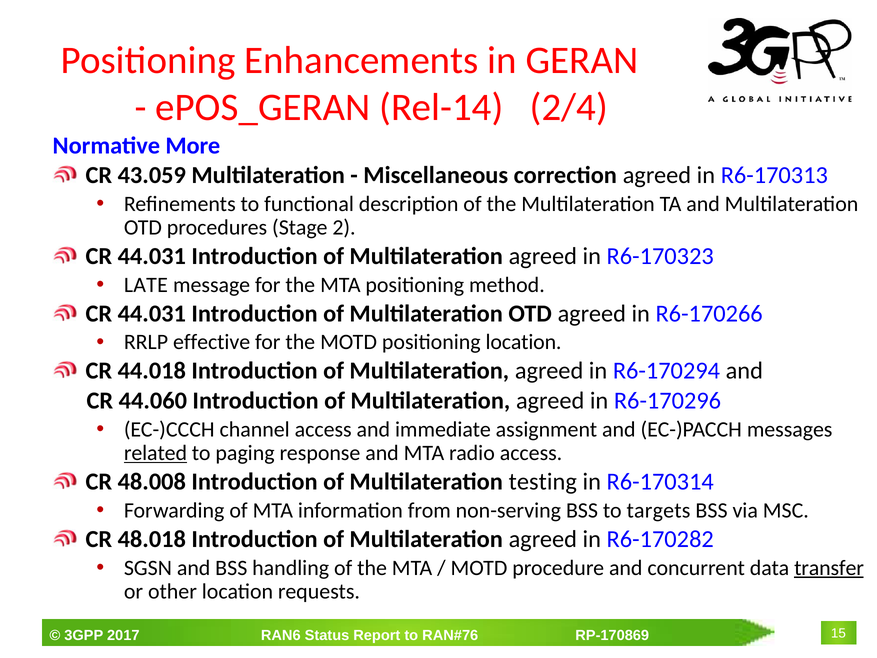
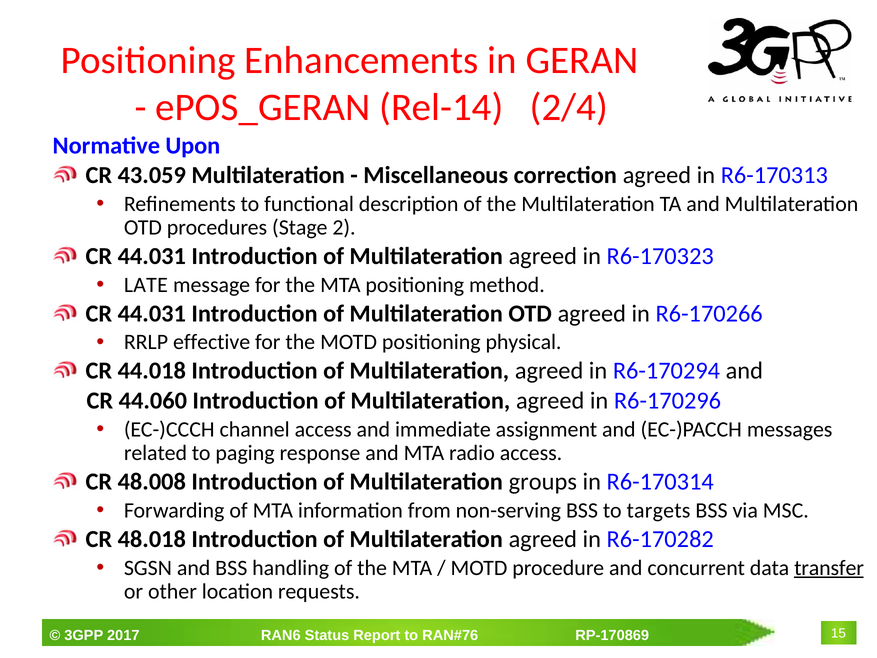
More: More -> Upon
positioning location: location -> physical
related underline: present -> none
testing: testing -> groups
